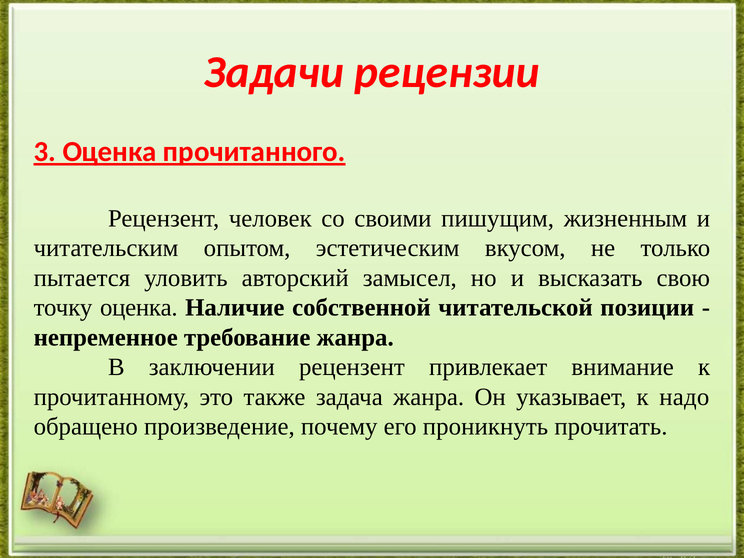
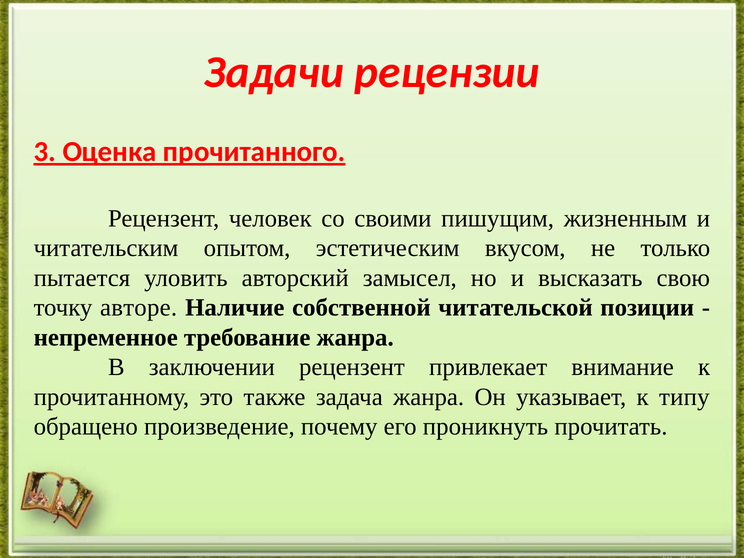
точку оценка: оценка -> авторе
надо: надо -> типу
